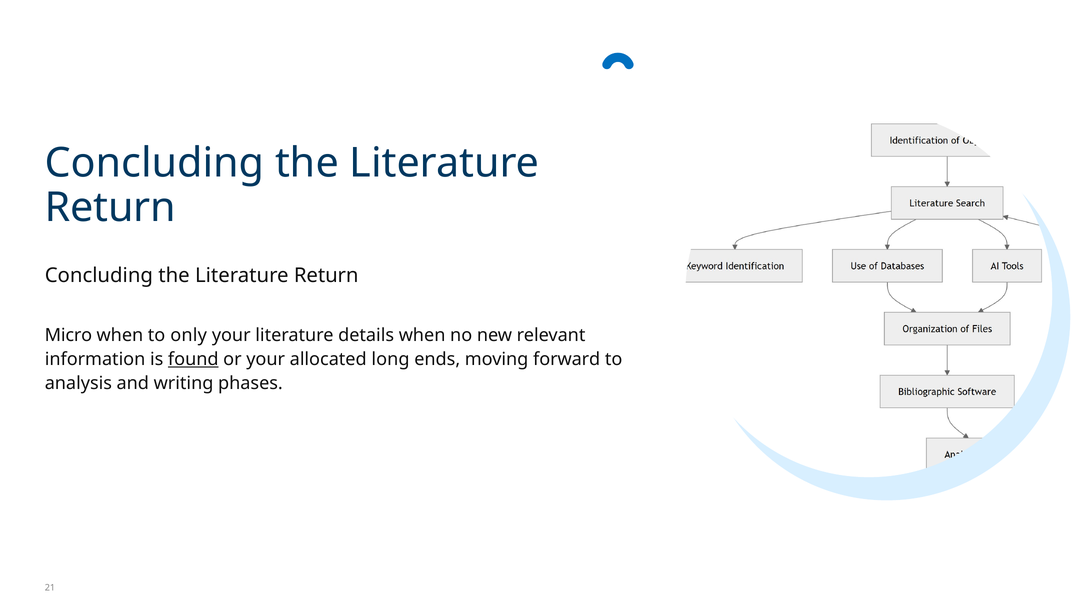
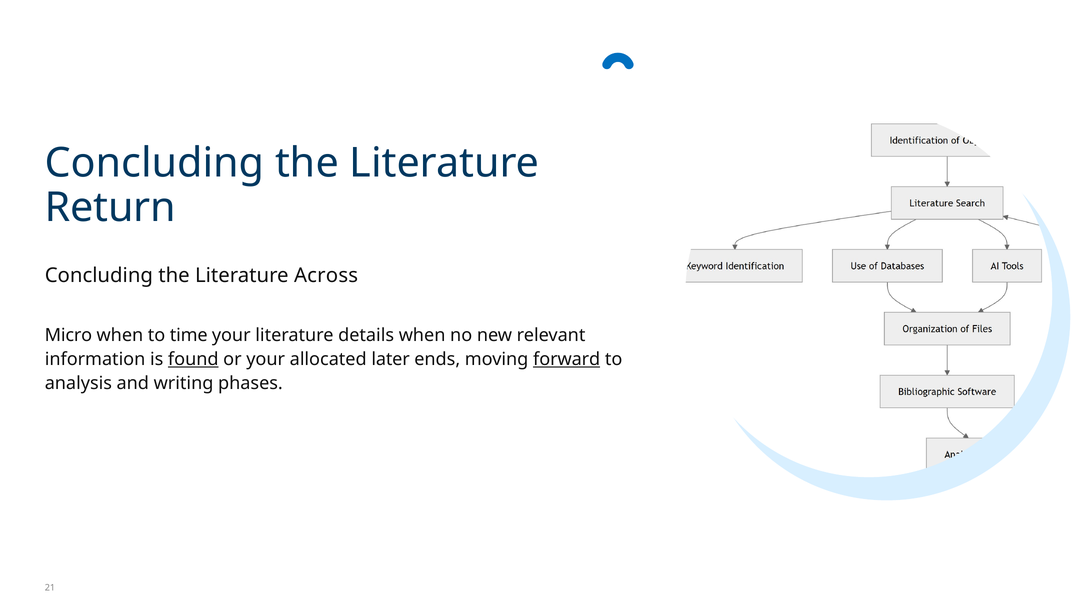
Return at (326, 276): Return -> Across
only: only -> time
long: long -> later
forward underline: none -> present
